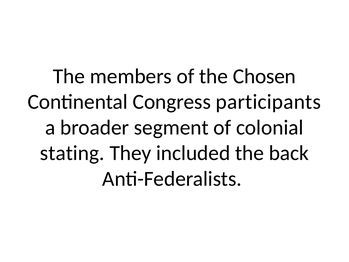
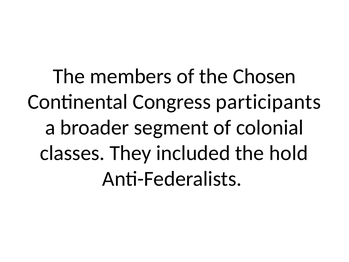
stating: stating -> classes
back: back -> hold
